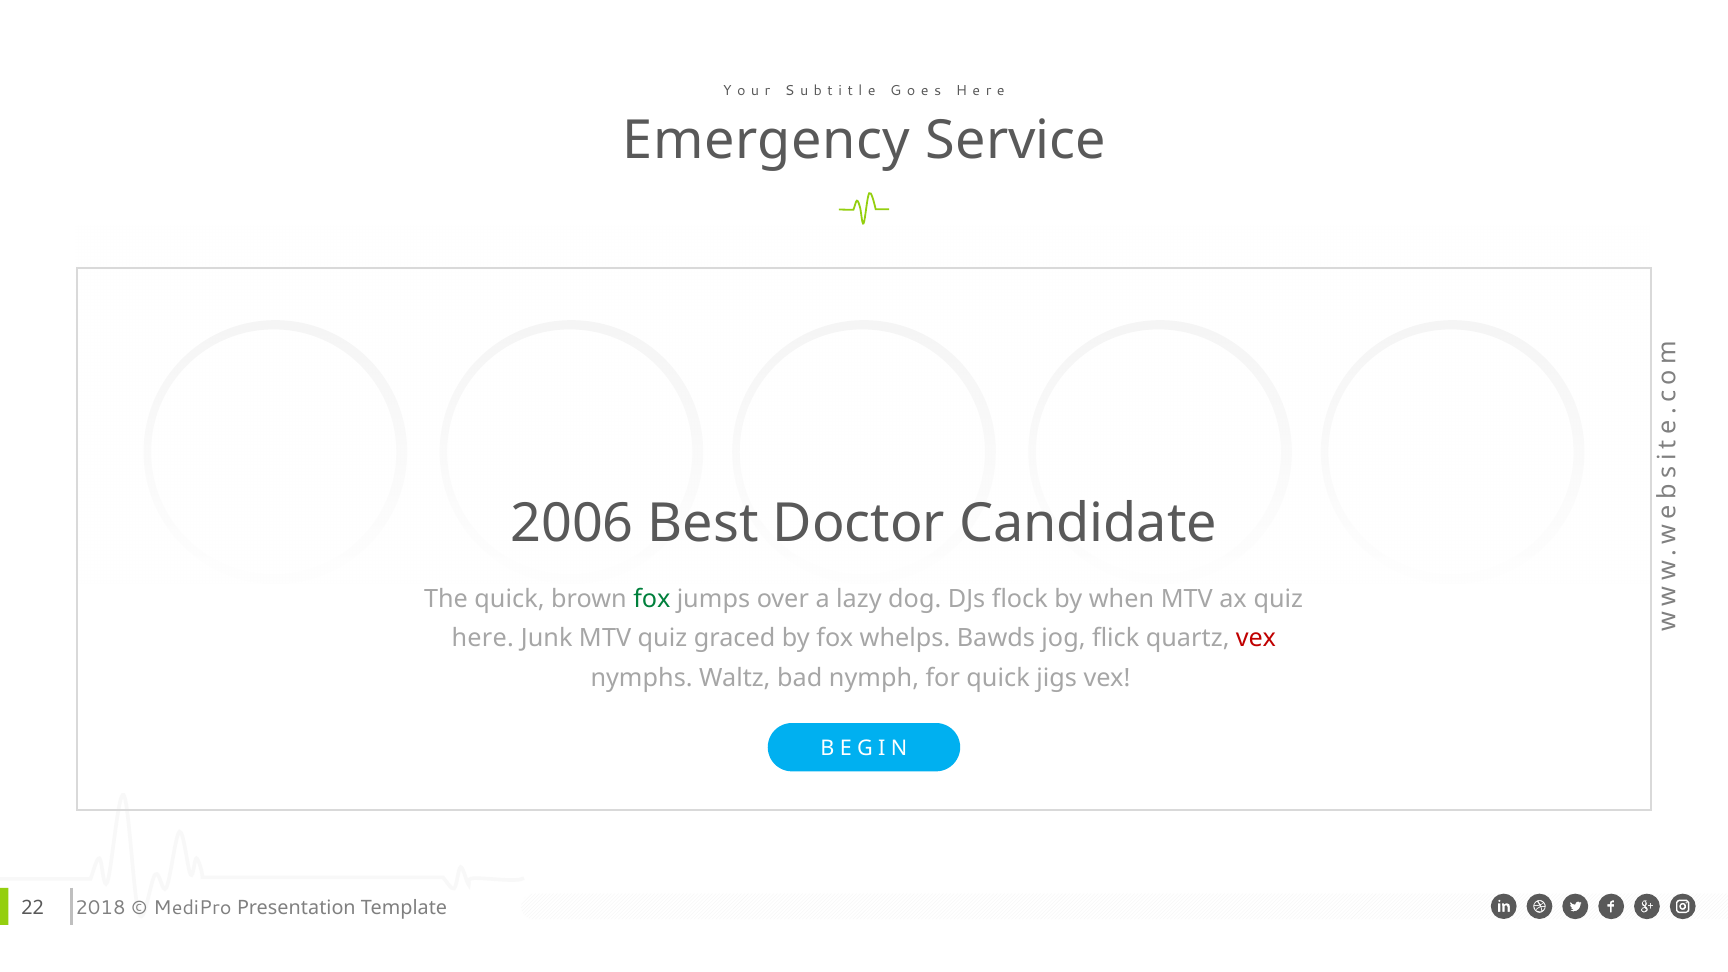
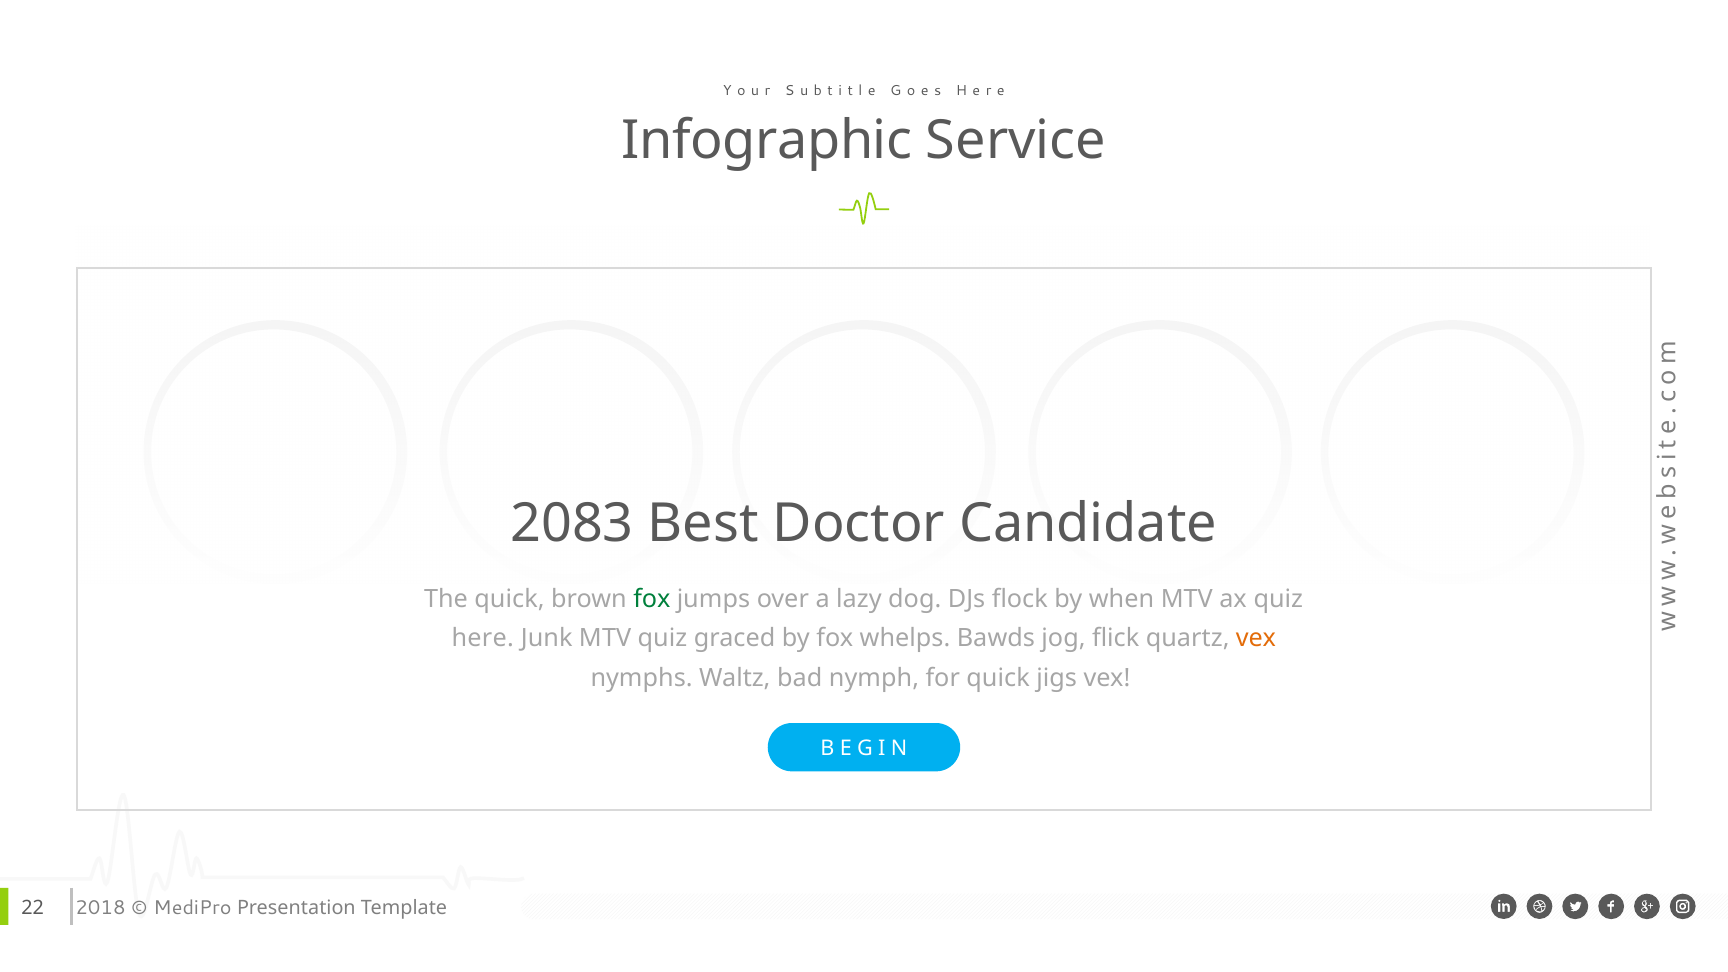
Emergency: Emergency -> Infographic
2006: 2006 -> 2083
vex at (1256, 639) colour: red -> orange
